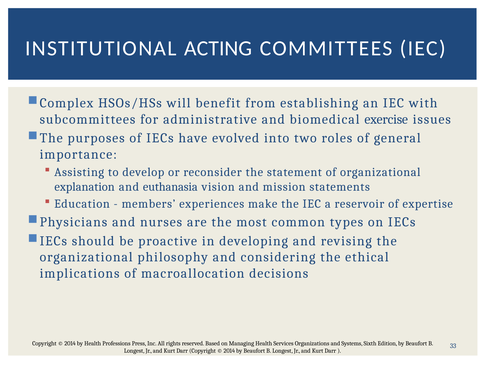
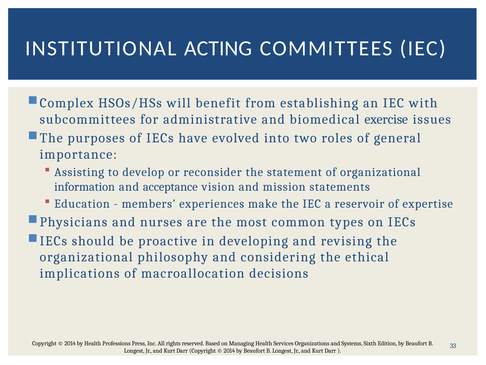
explanation: explanation -> information
euthanasia: euthanasia -> acceptance
